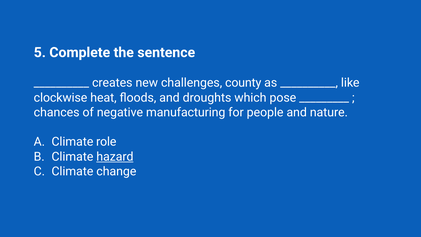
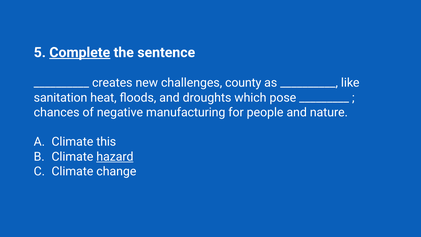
Complete underline: none -> present
clockwise: clockwise -> sanitation
role: role -> this
